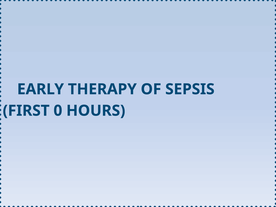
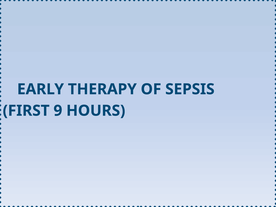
0: 0 -> 9
